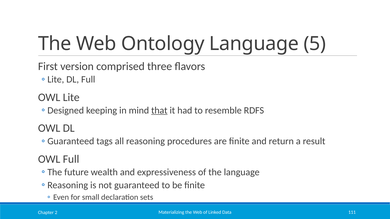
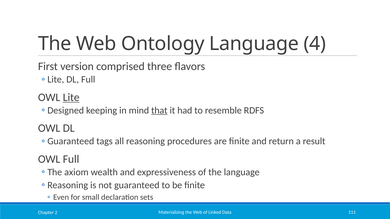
5: 5 -> 4
Lite underline: none -> present
future: future -> axiom
